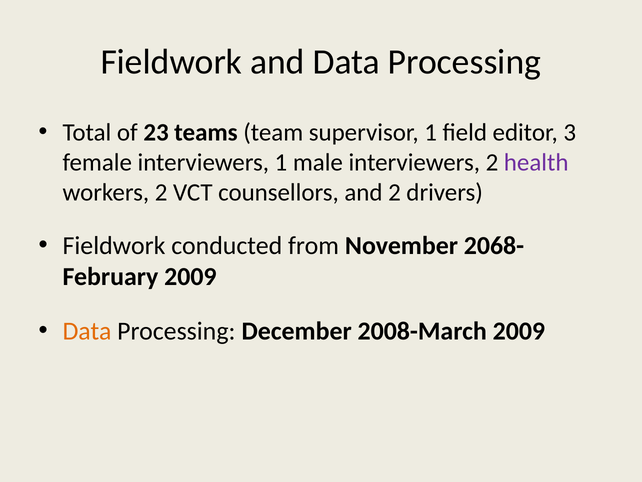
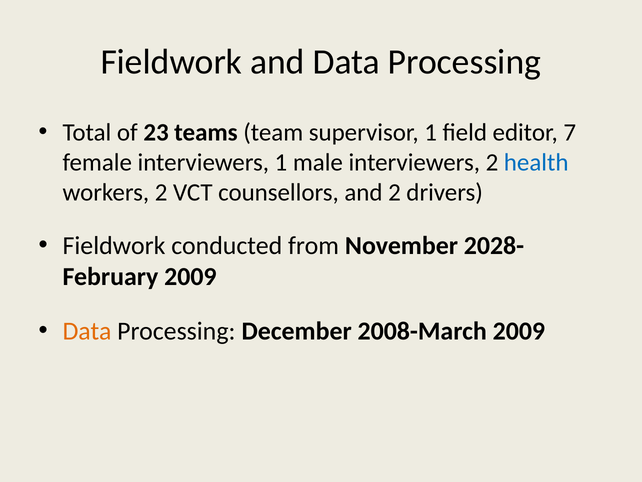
3: 3 -> 7
health colour: purple -> blue
2068-: 2068- -> 2028-
